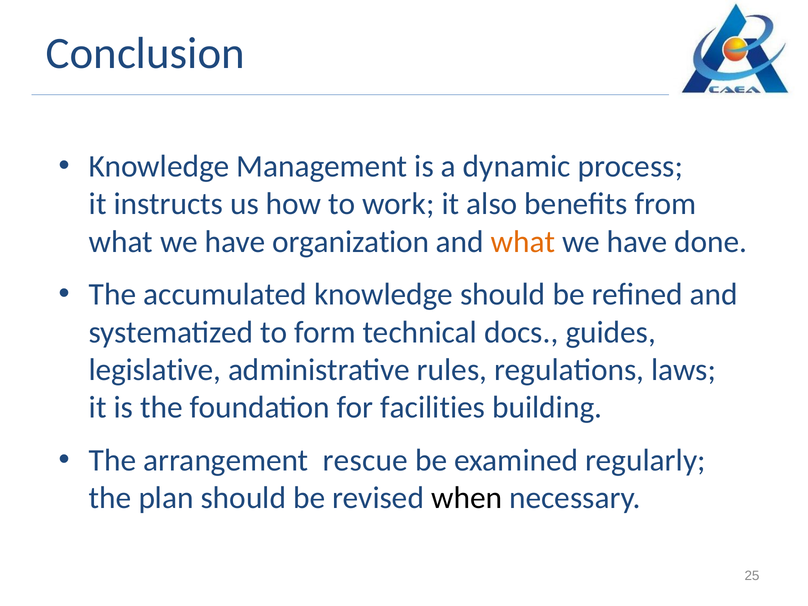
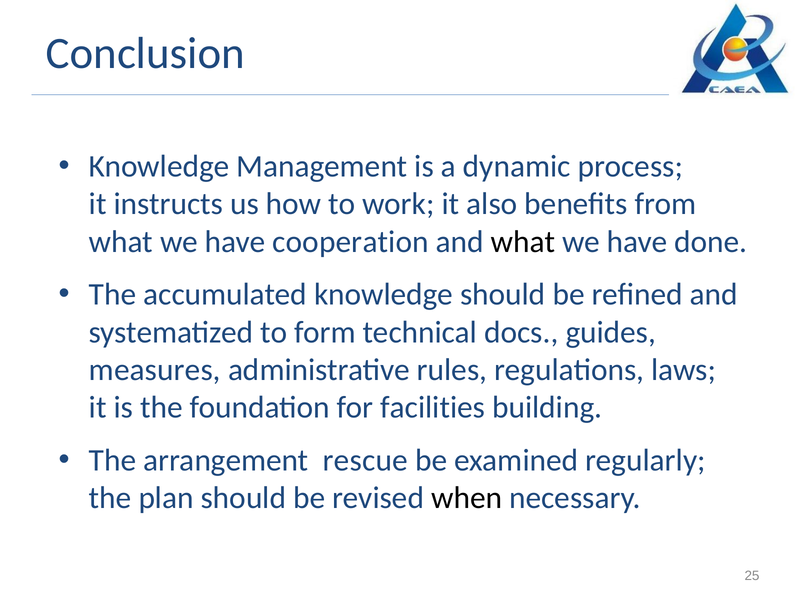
organization: organization -> cooperation
what at (523, 242) colour: orange -> black
legislative: legislative -> measures
